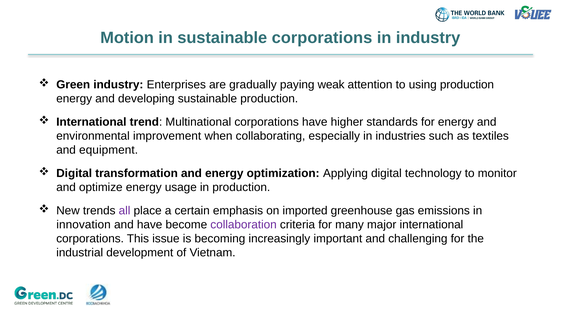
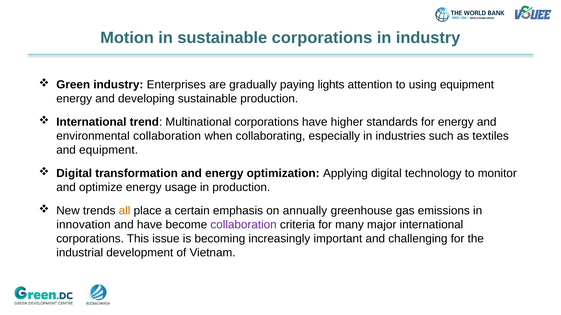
weak: weak -> lights
using production: production -> equipment
environmental improvement: improvement -> collaboration
all colour: purple -> orange
imported: imported -> annually
